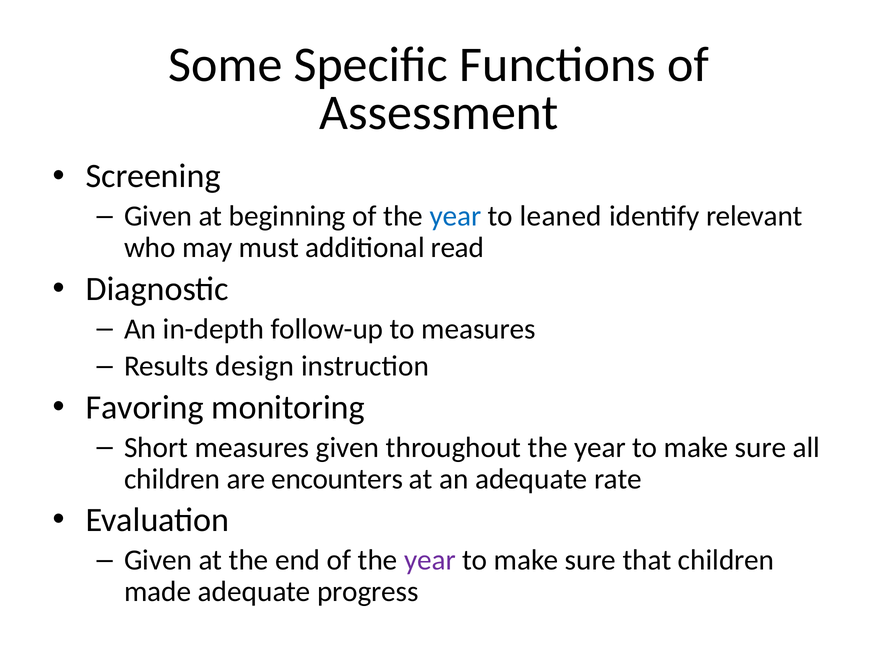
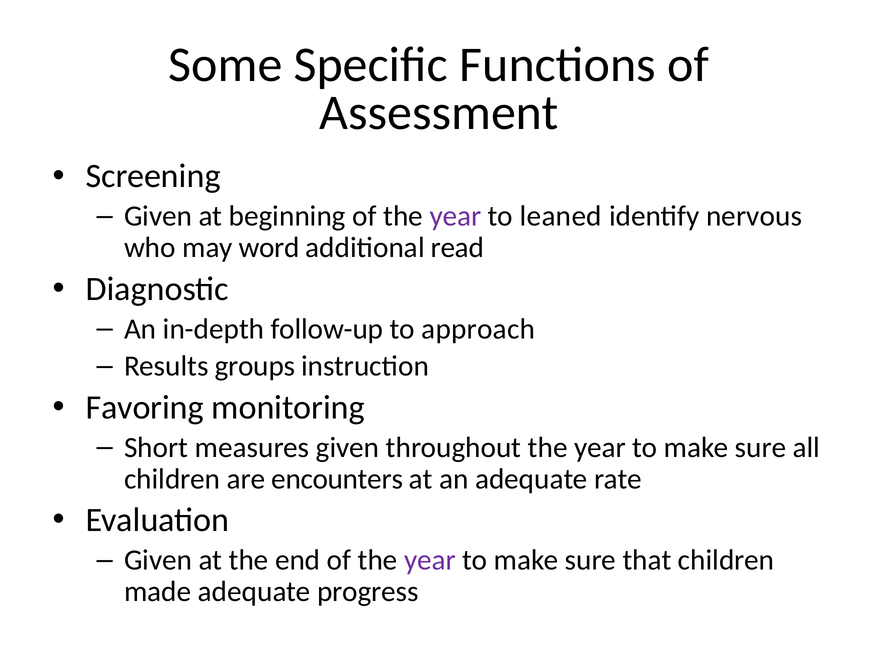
year at (456, 216) colour: blue -> purple
relevant: relevant -> nervous
must: must -> word
to measures: measures -> approach
design: design -> groups
